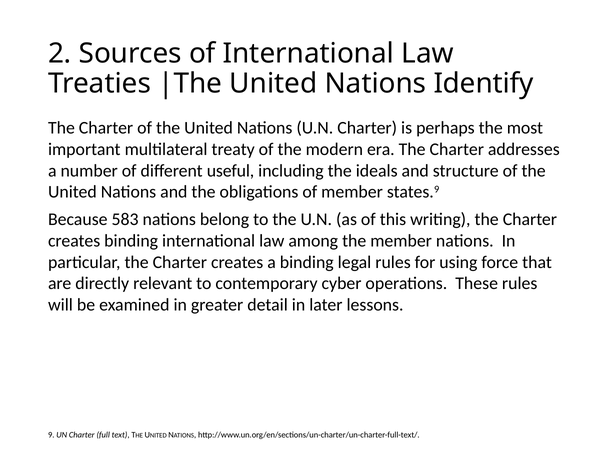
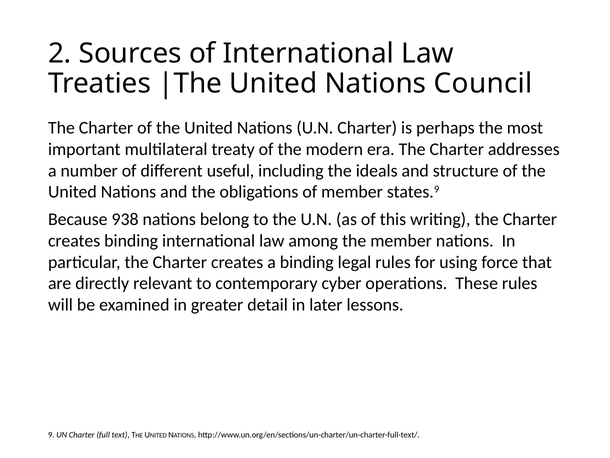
Identify: Identify -> Council
583: 583 -> 938
